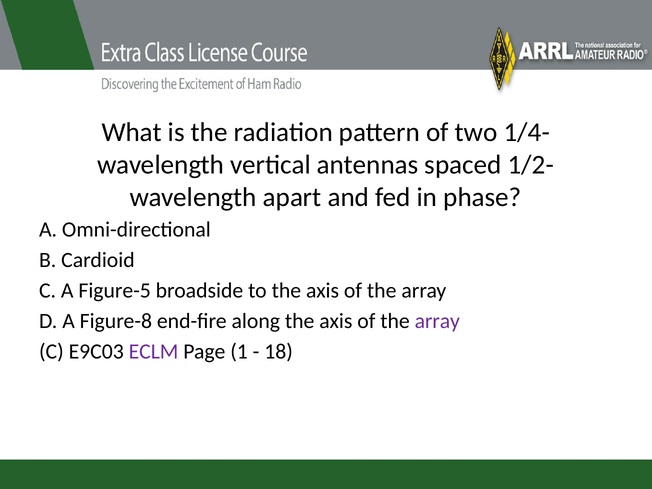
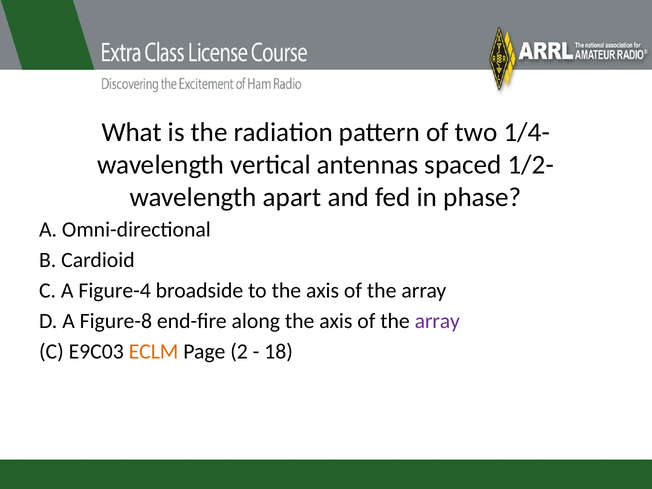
Figure-5: Figure-5 -> Figure-4
ECLM colour: purple -> orange
1: 1 -> 2
